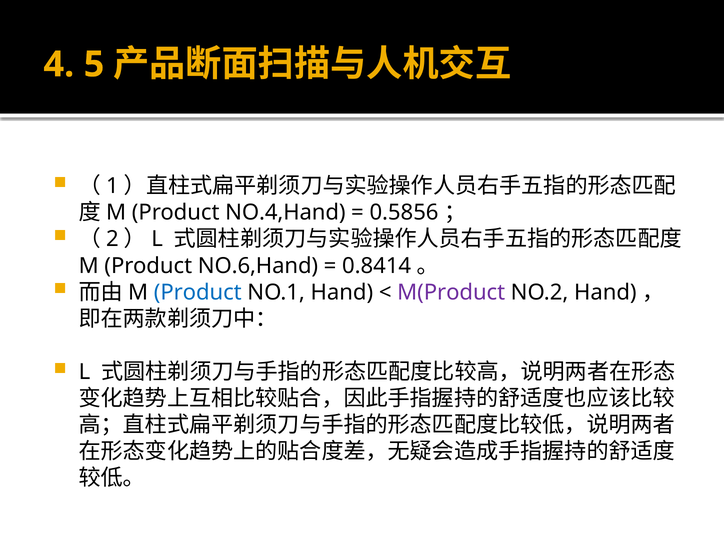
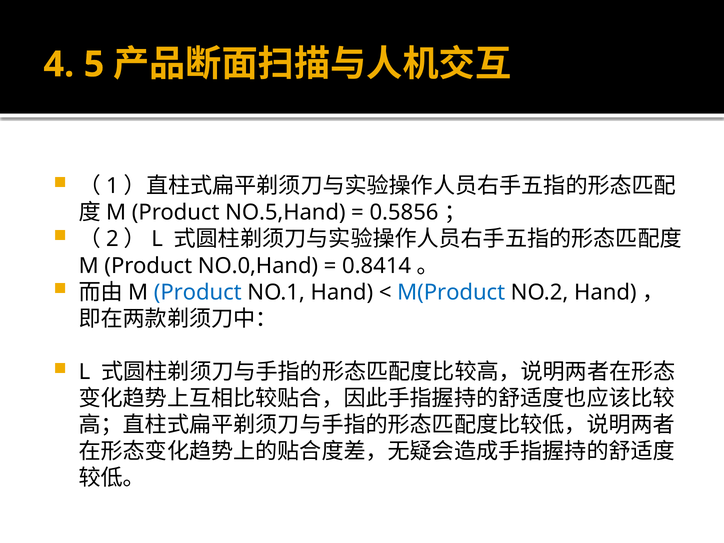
NO.4,Hand: NO.4,Hand -> NO.5,Hand
NO.6,Hand: NO.6,Hand -> NO.0,Hand
M(Product colour: purple -> blue
